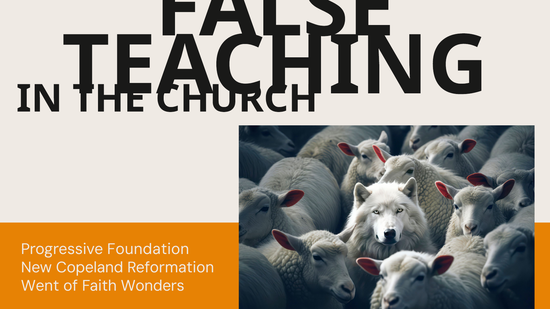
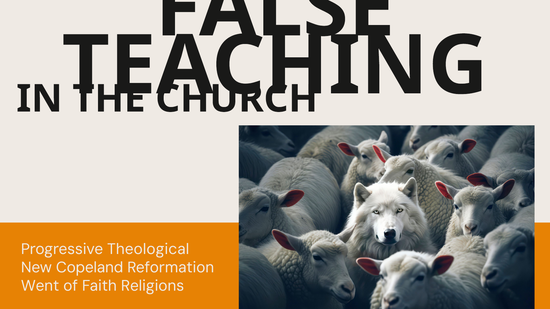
Foundation: Foundation -> Theological
Wonders: Wonders -> Religions
